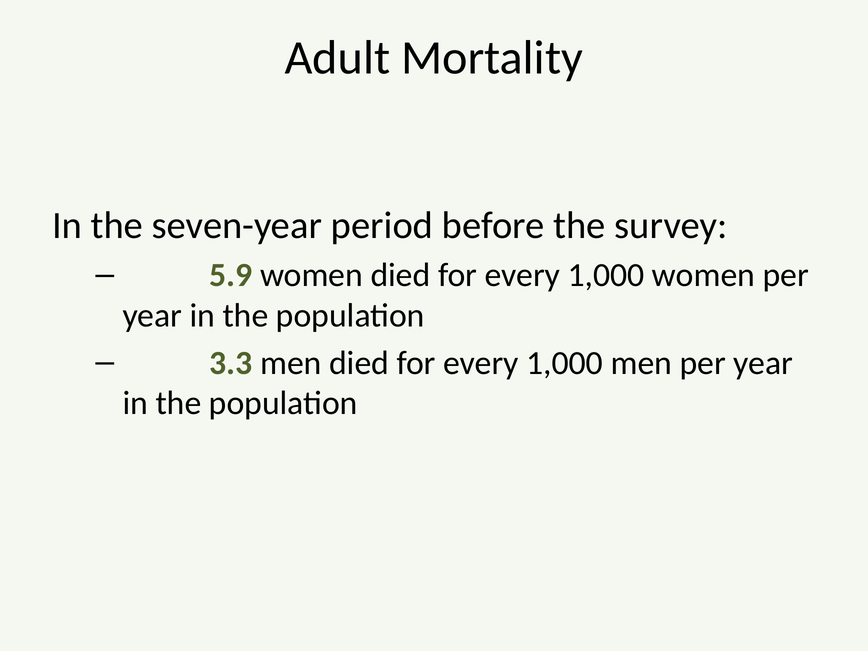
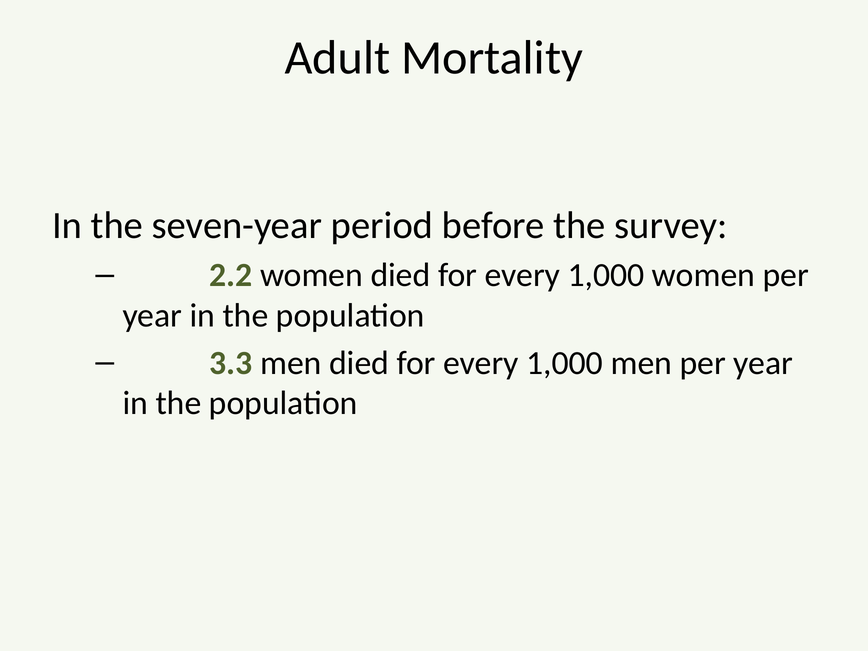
5.9: 5.9 -> 2.2
